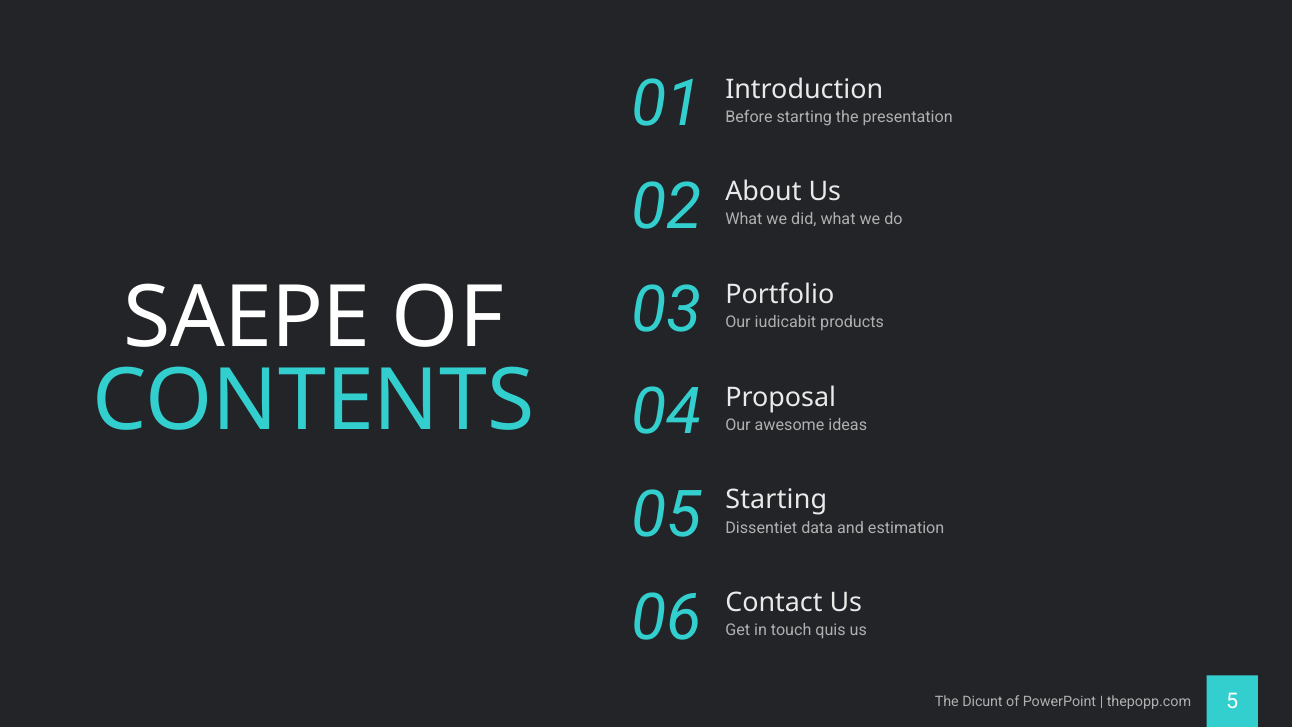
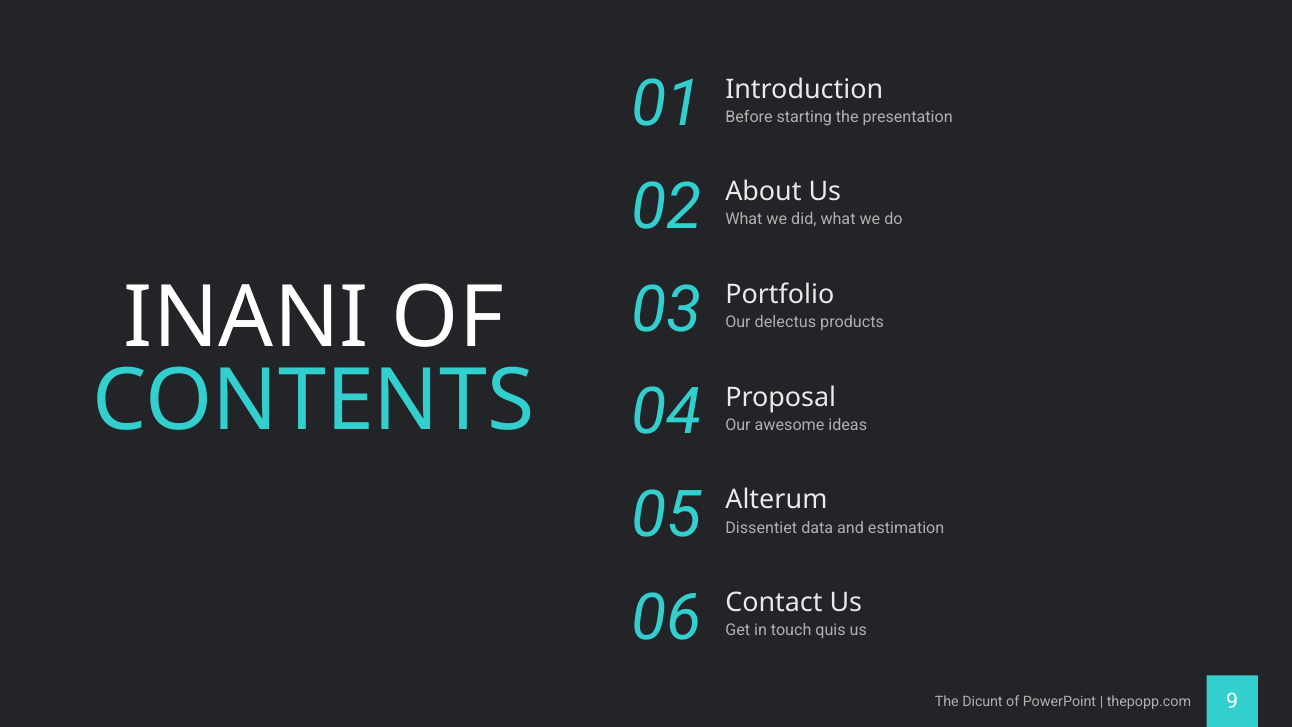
iudicabit: iudicabit -> delectus
SAEPE: SAEPE -> INANI
Starting at (776, 500): Starting -> Alterum
5: 5 -> 9
